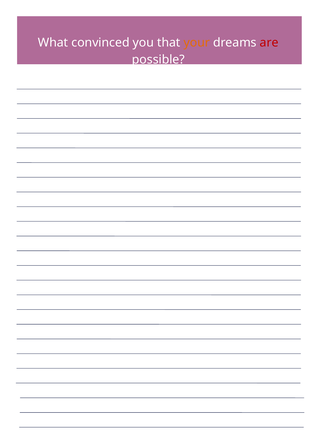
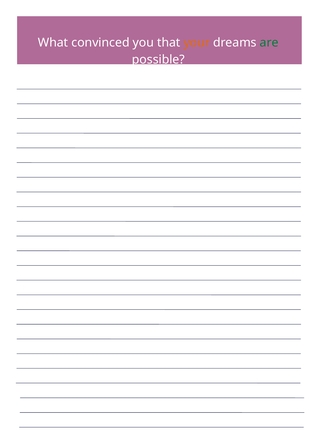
are colour: red -> green
